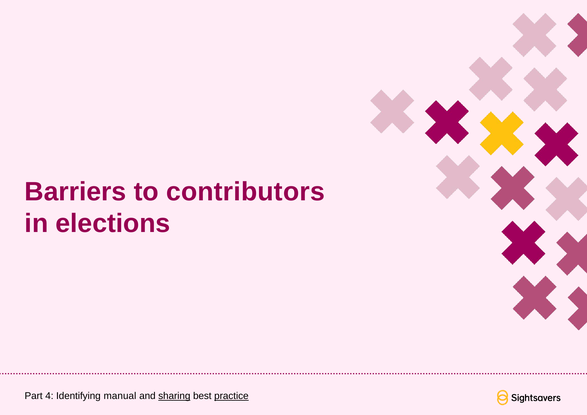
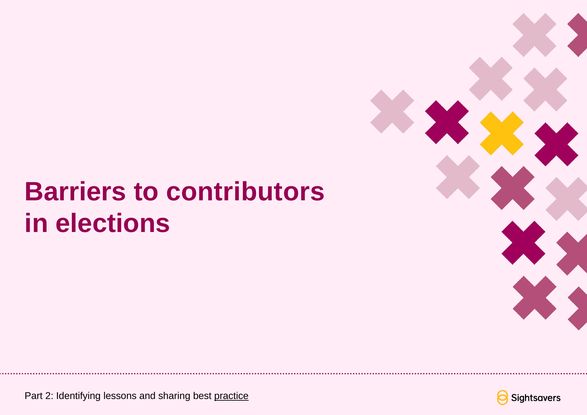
4: 4 -> 2
manual: manual -> lessons
sharing underline: present -> none
